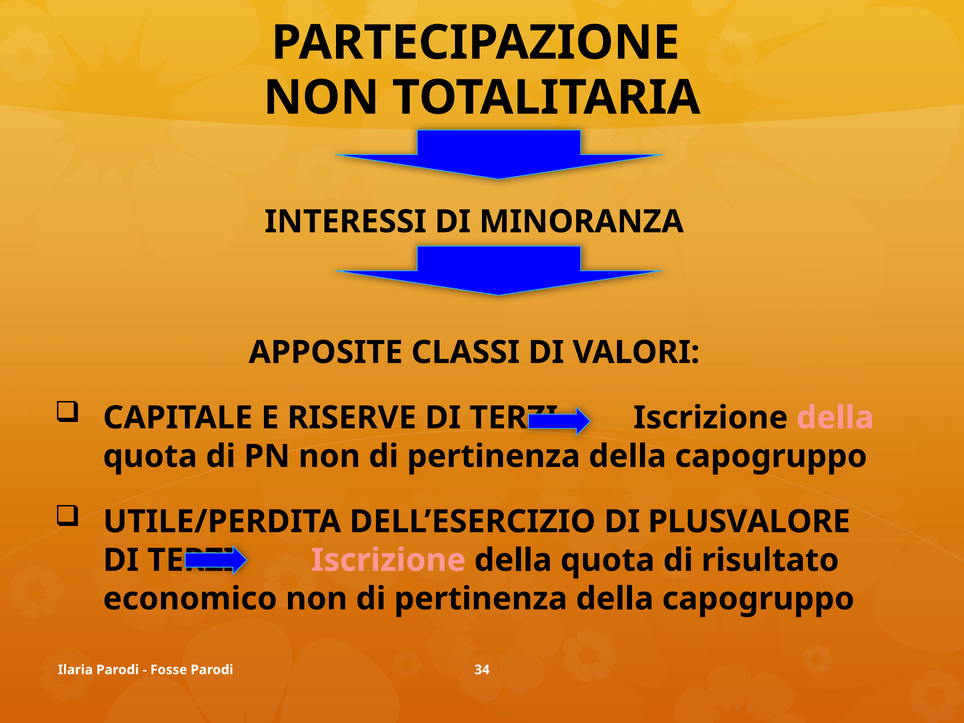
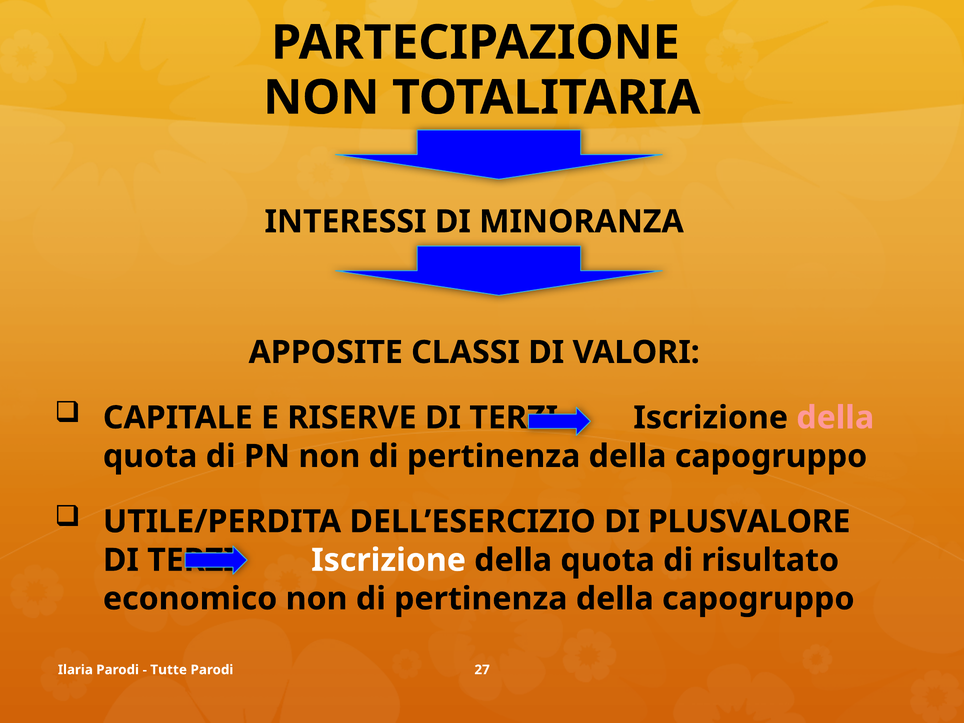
Iscrizione at (389, 560) colour: pink -> white
Fosse: Fosse -> Tutte
34: 34 -> 27
